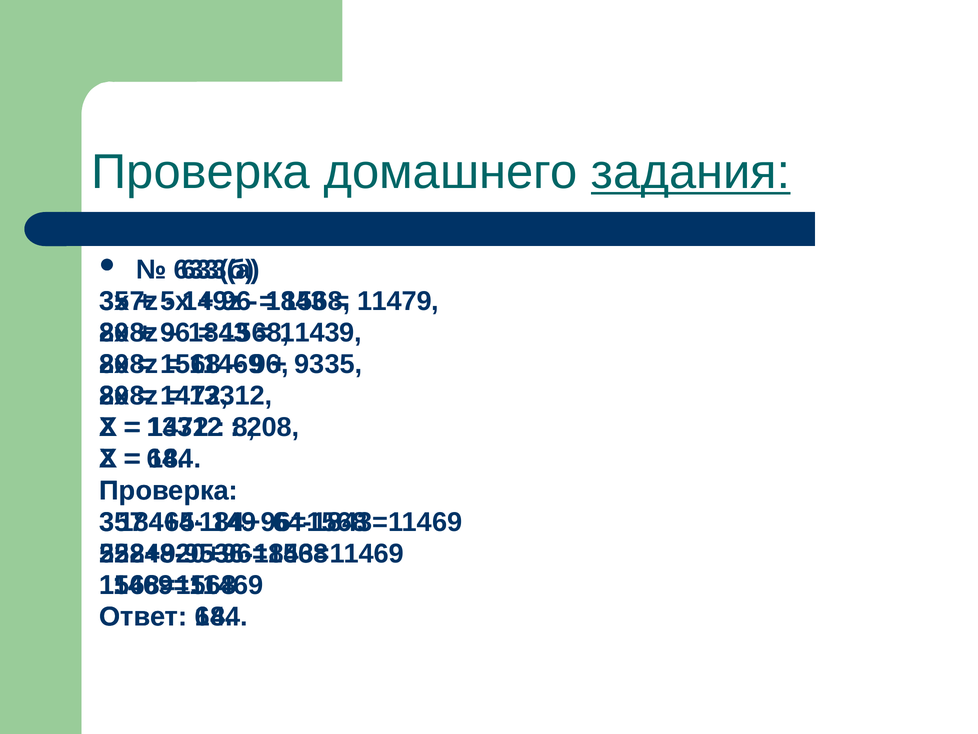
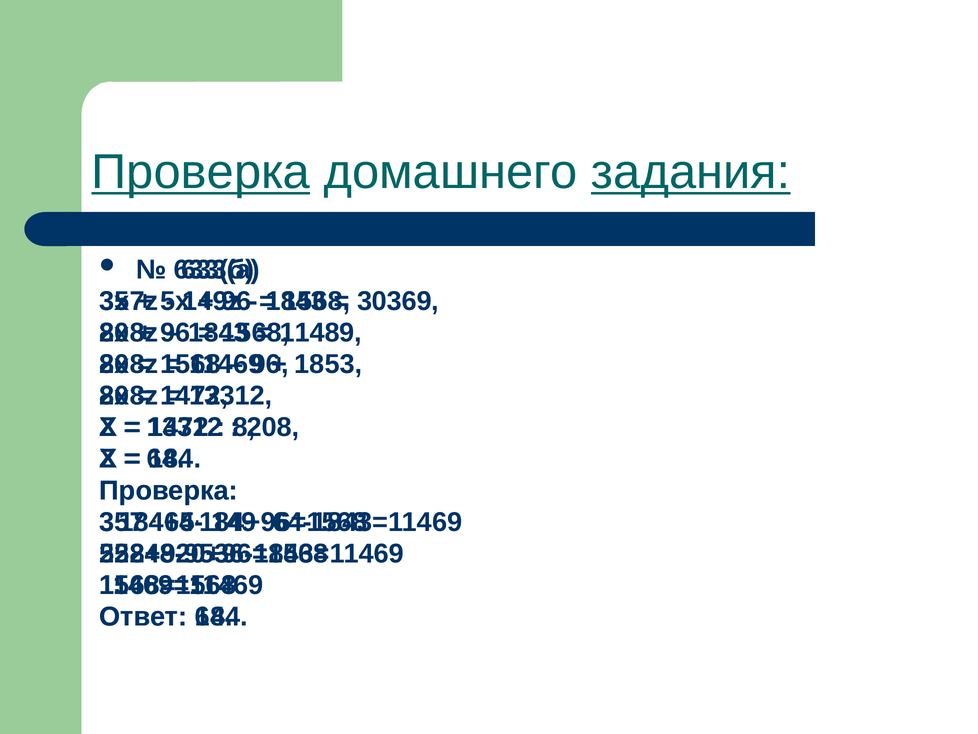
Проверка at (201, 172) underline: none -> present
11479: 11479 -> 30369
11439: 11439 -> 11489
9335: 9335 -> 1853
